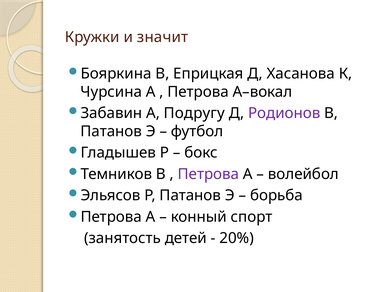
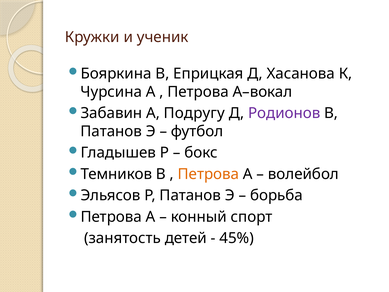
значит: значит -> ученик
Петрова at (208, 174) colour: purple -> orange
20%: 20% -> 45%
